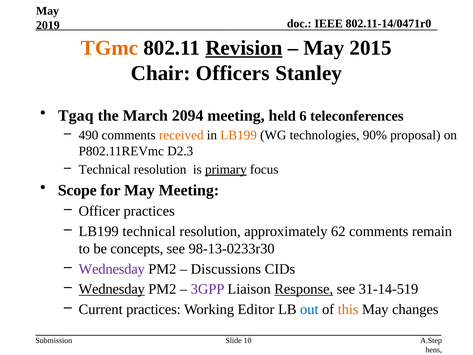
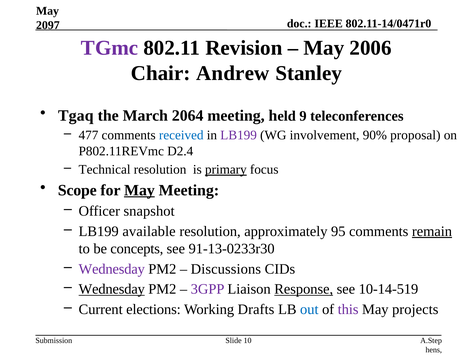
2019: 2019 -> 2097
TGmc colour: orange -> purple
Revision underline: present -> none
2015: 2015 -> 2006
Officers: Officers -> Andrew
2094: 2094 -> 2064
6: 6 -> 9
490: 490 -> 477
received colour: orange -> blue
LB199 at (239, 135) colour: orange -> purple
technologies: technologies -> involvement
D2.3: D2.3 -> D2.4
May at (139, 190) underline: none -> present
Officer practices: practices -> snapshot
LB199 technical: technical -> available
62: 62 -> 95
remain underline: none -> present
98-13-0233r30: 98-13-0233r30 -> 91-13-0233r30
31-14-519: 31-14-519 -> 10-14-519
Current practices: practices -> elections
Editor: Editor -> Drafts
this colour: orange -> purple
changes: changes -> projects
